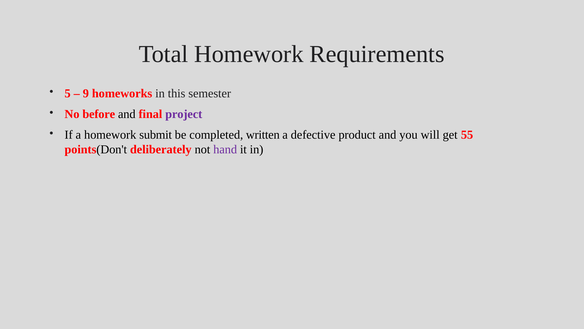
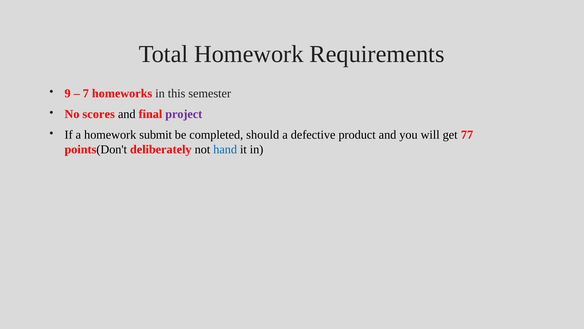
5: 5 -> 9
9: 9 -> 7
before: before -> scores
written: written -> should
55: 55 -> 77
hand colour: purple -> blue
